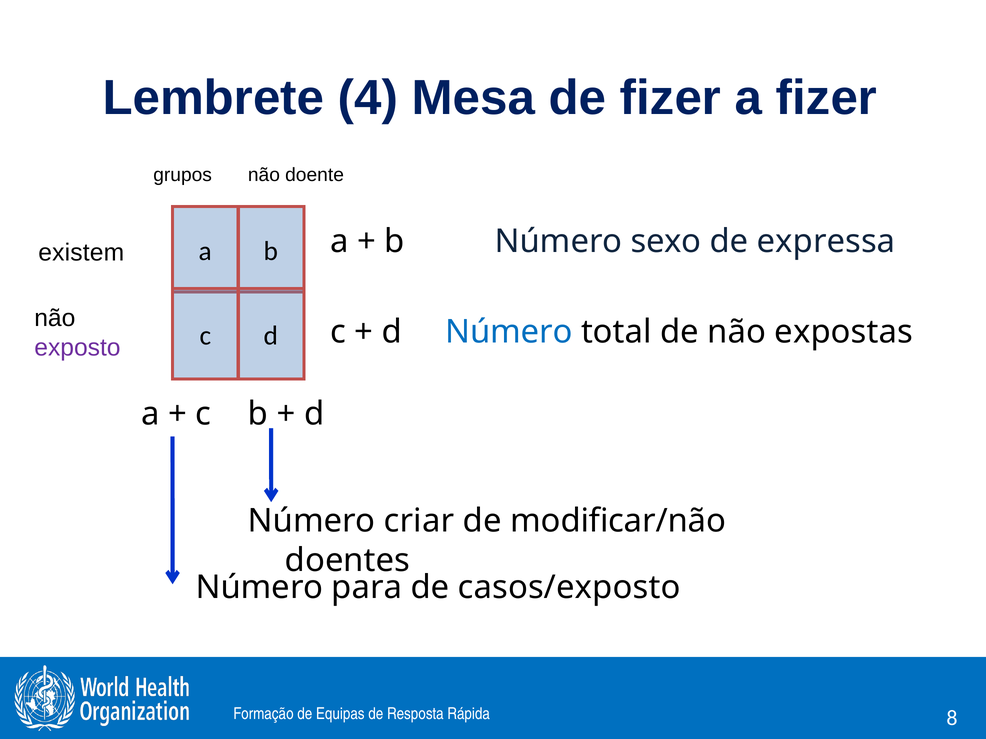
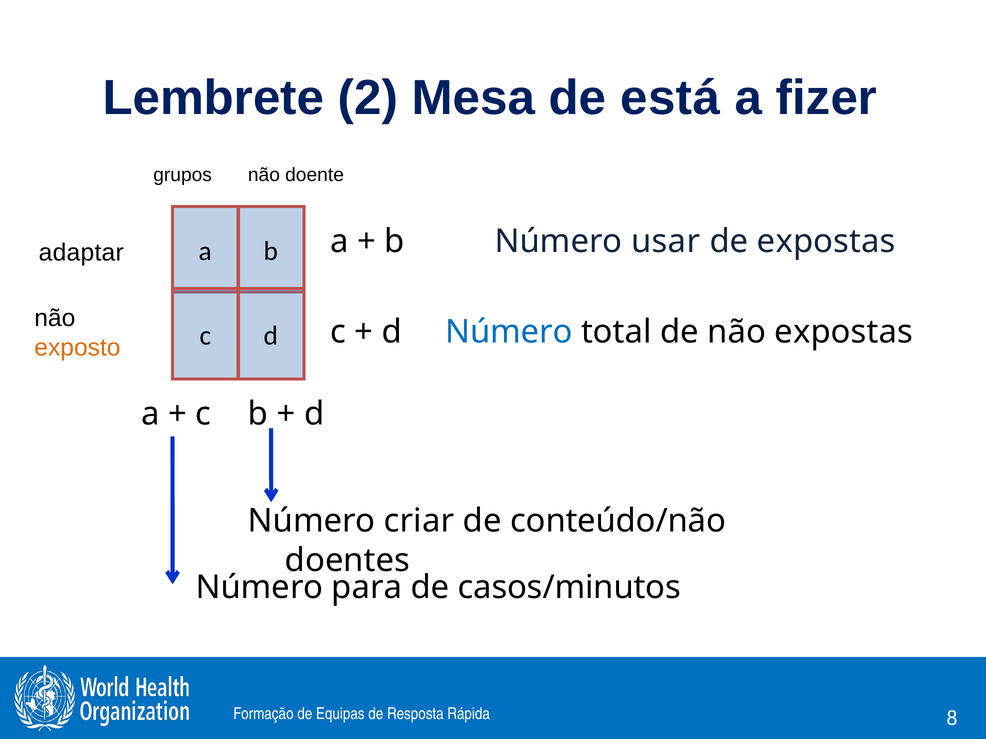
4: 4 -> 2
de fizer: fizer -> está
sexo: sexo -> usar
de expressa: expressa -> expostas
existem: existem -> adaptar
exposto colour: purple -> orange
modificar/não: modificar/não -> conteúdo/não
casos/exposto: casos/exposto -> casos/minutos
